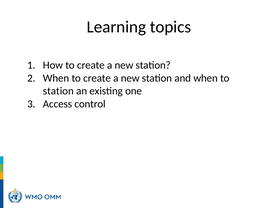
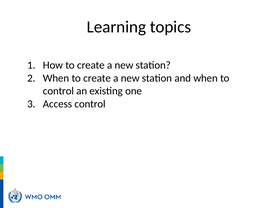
station at (58, 91): station -> control
